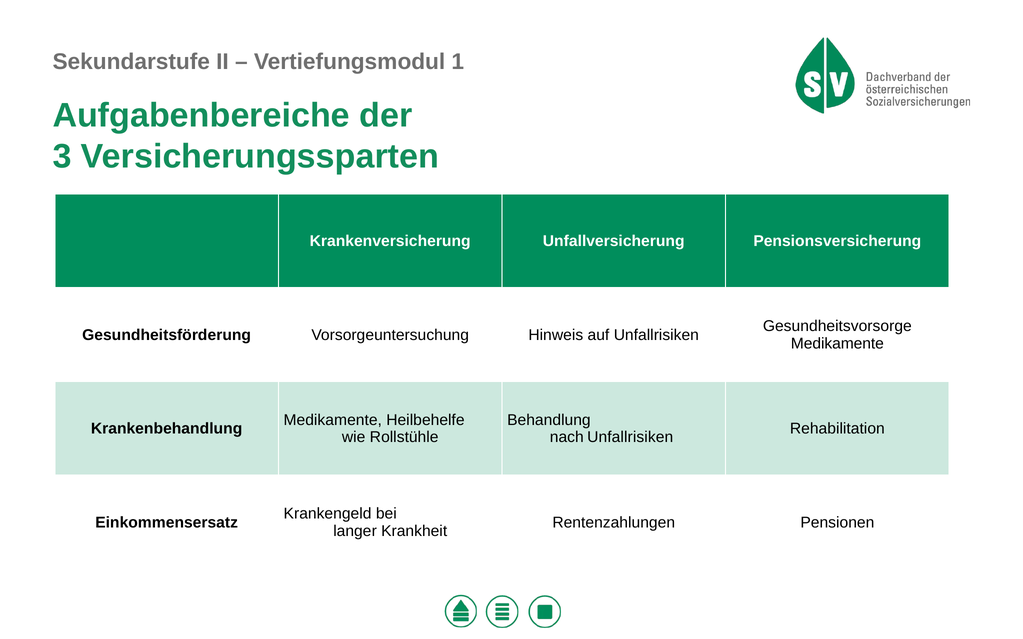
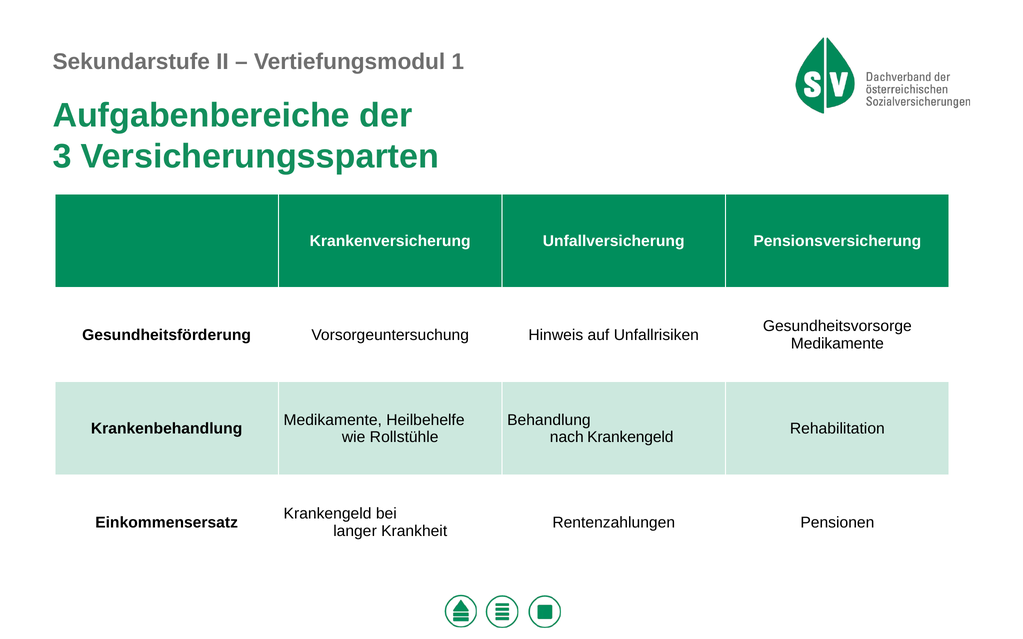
nach Unfallrisiken: Unfallrisiken -> Krankengeld
